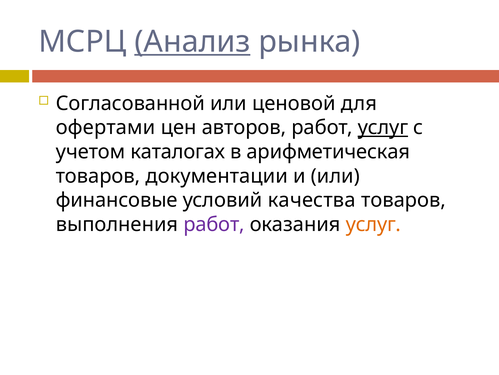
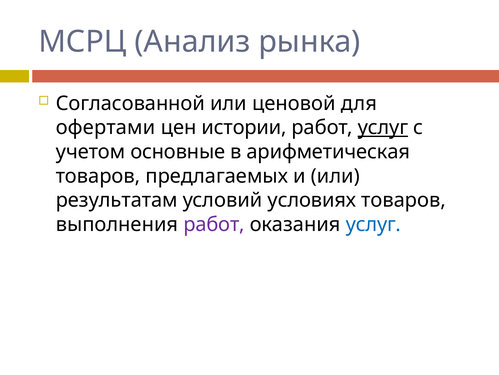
Анализ underline: present -> none
авторов: авторов -> истории
каталогах: каталогах -> основные
документации: документации -> предлагаемых
финансовые: финансовые -> результатам
качества: качества -> условиях
услуг at (373, 224) colour: orange -> blue
